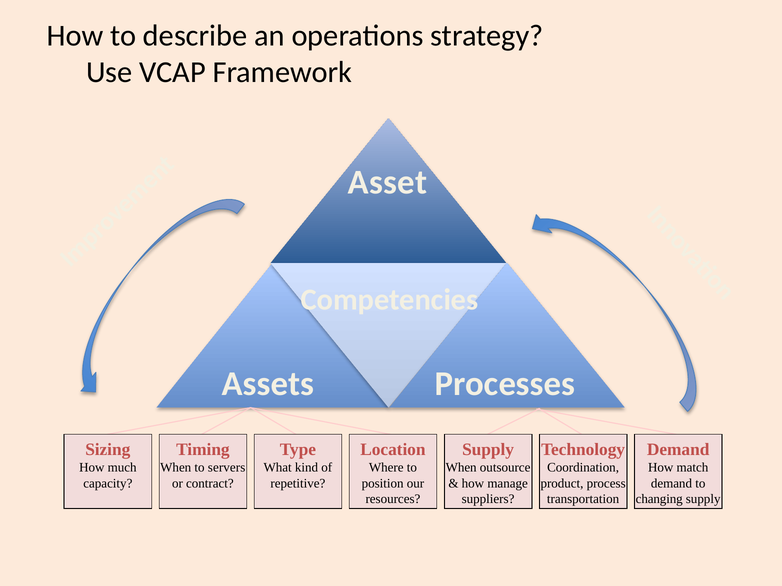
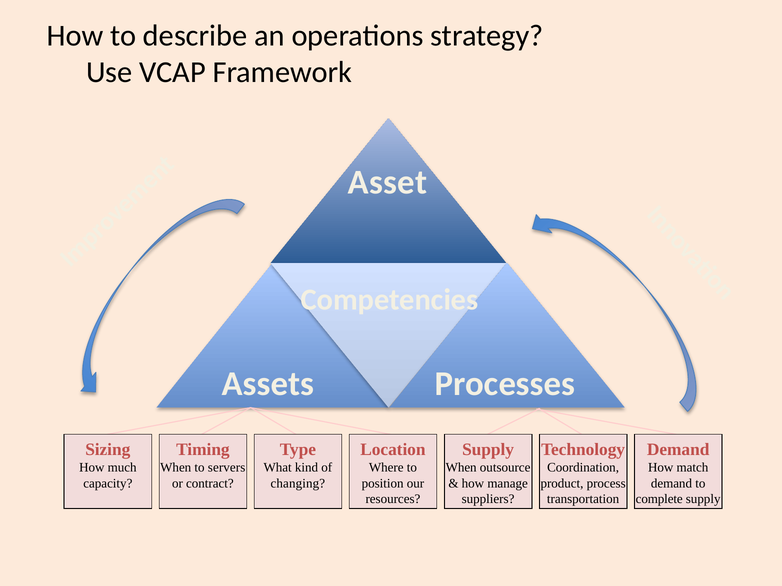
repetitive: repetitive -> changing
changing: changing -> complete
